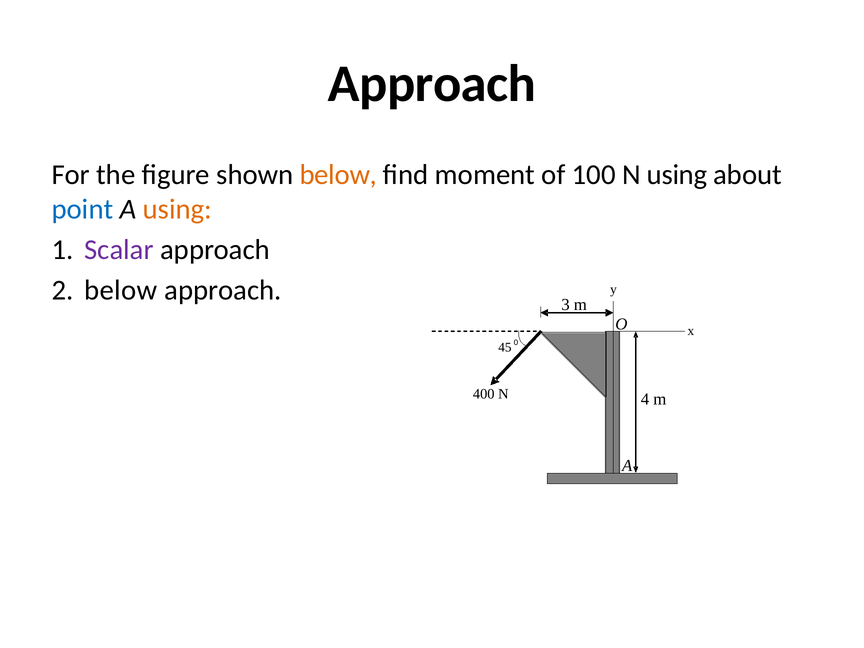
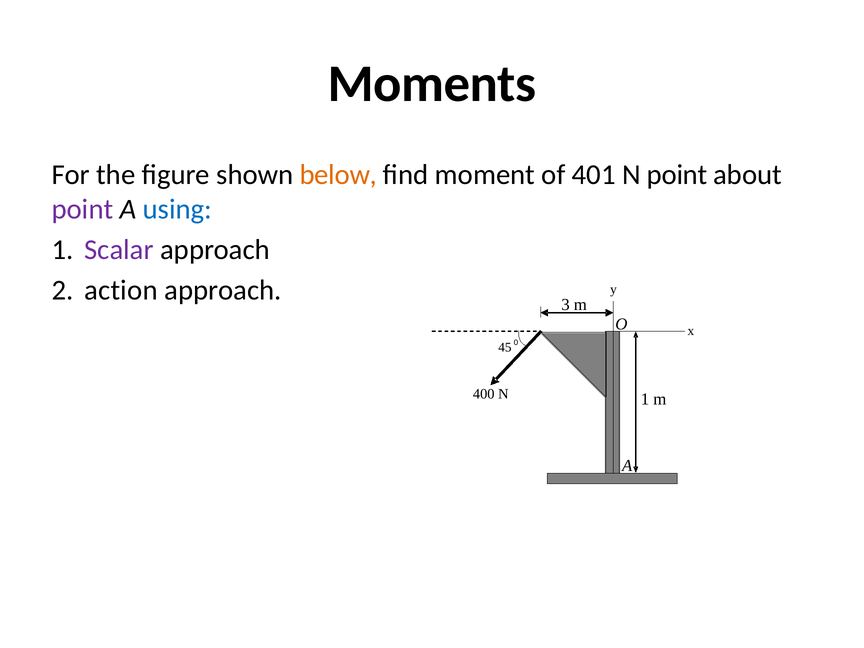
Approach at (432, 84): Approach -> Moments
100: 100 -> 401
N using: using -> point
point at (83, 209) colour: blue -> purple
using at (177, 209) colour: orange -> blue
below at (121, 290): below -> action
N 4: 4 -> 1
